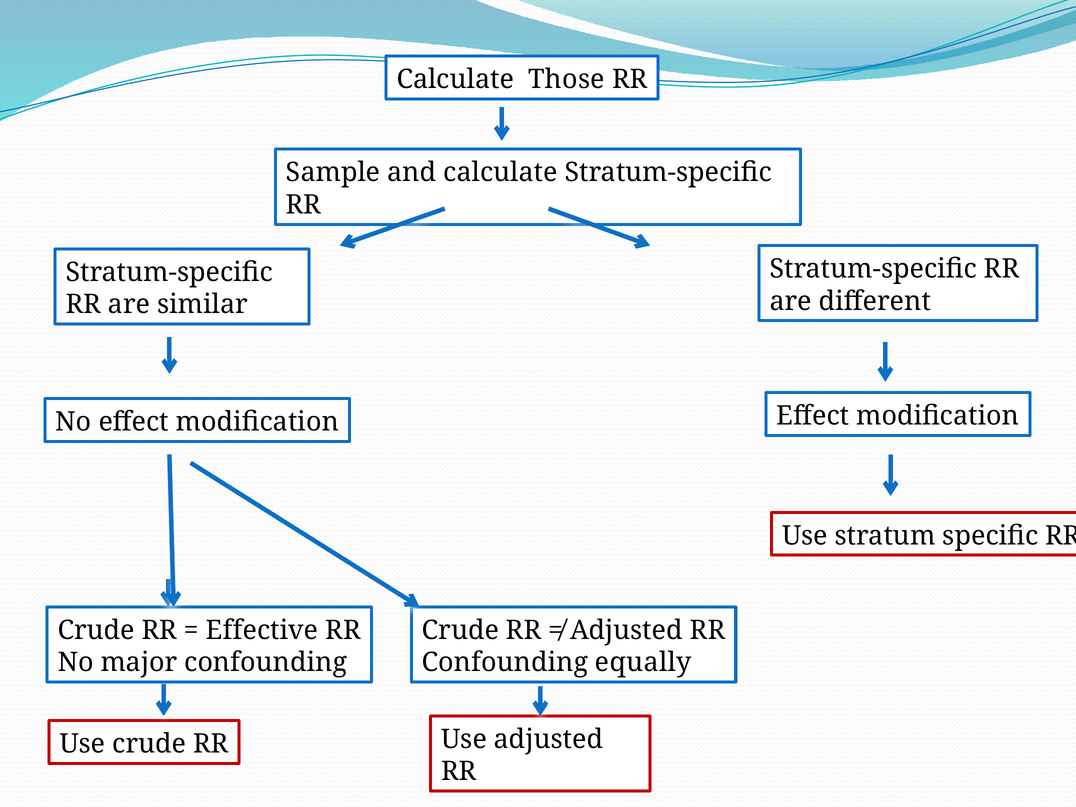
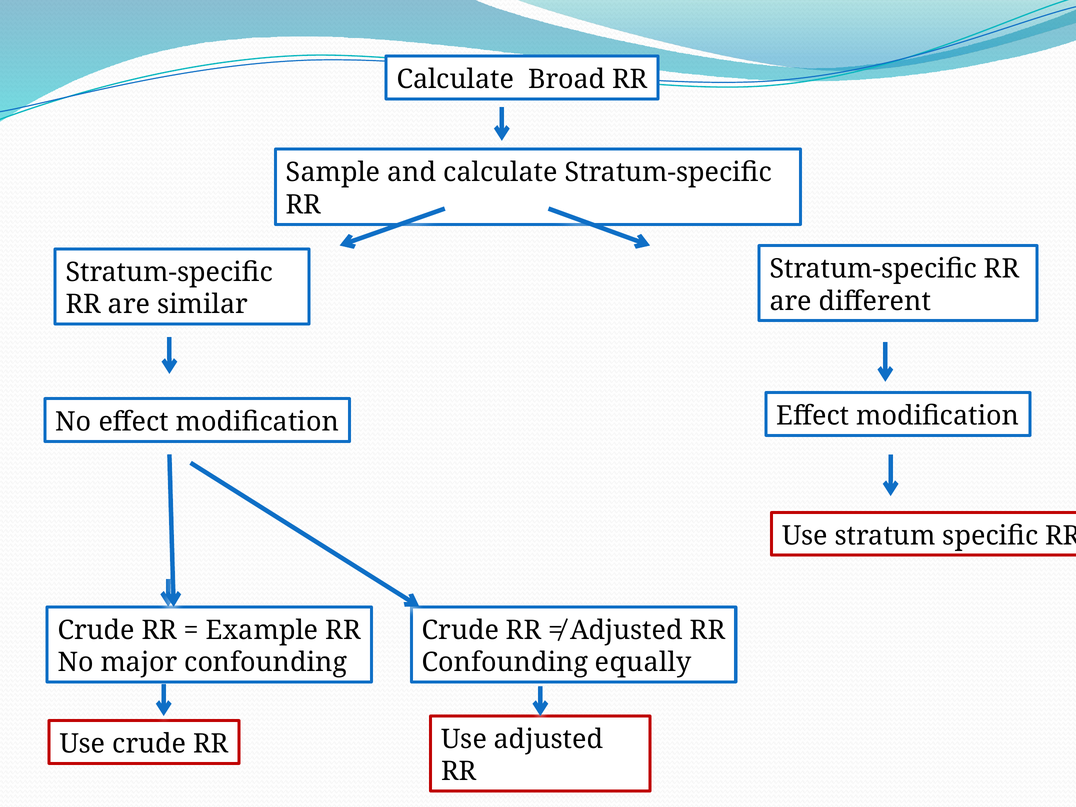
Those: Those -> Broad
Effective: Effective -> Example
